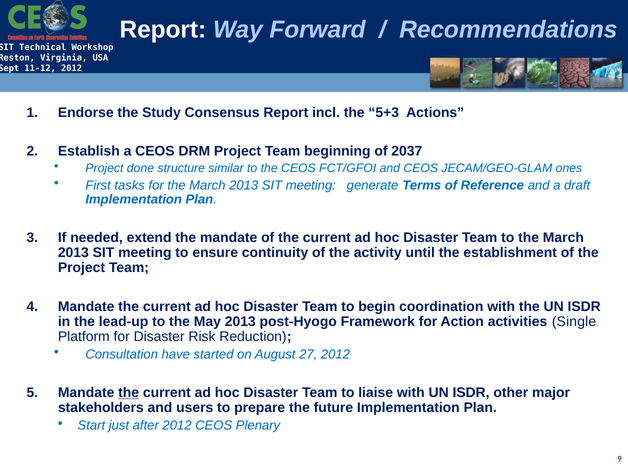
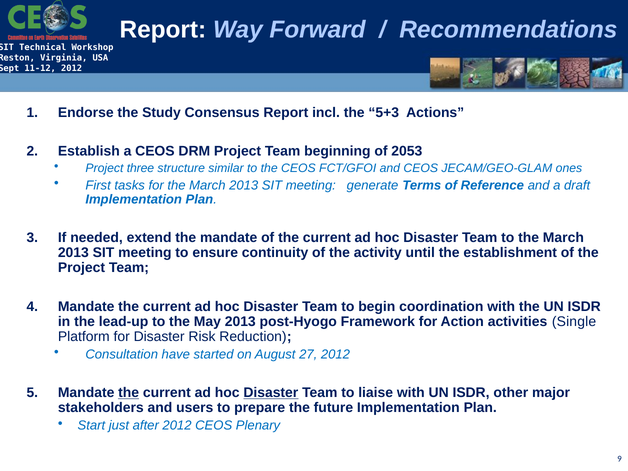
2037: 2037 -> 2053
done: done -> three
Disaster at (271, 393) underline: none -> present
